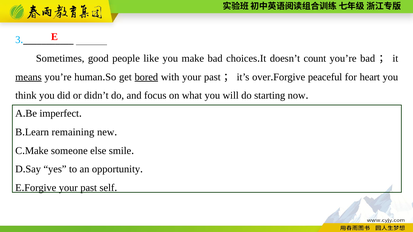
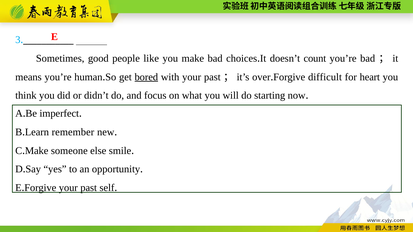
means underline: present -> none
peaceful: peaceful -> difficult
remaining: remaining -> remember
